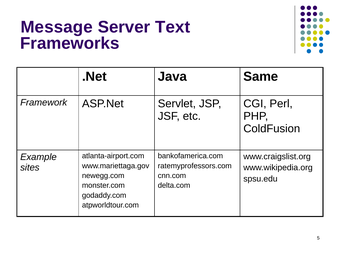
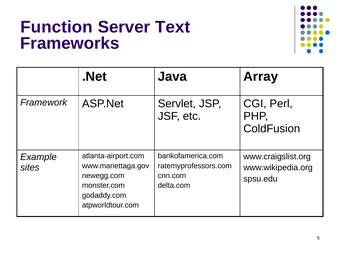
Message: Message -> Function
Same: Same -> Array
